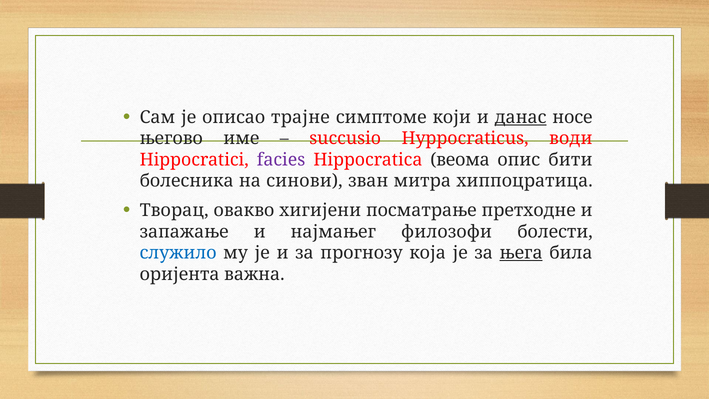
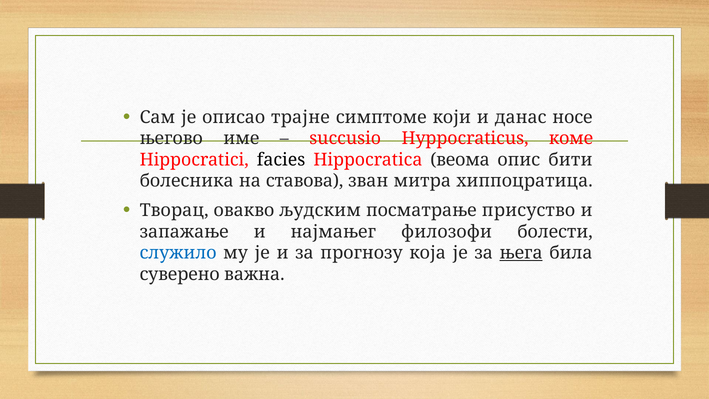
данас underline: present -> none
води: води -> коме
facies colour: purple -> black
синови: синови -> ставова
хигијени: хигијени -> људским
претходне: претходне -> присуство
оријента: оријента -> суверено
